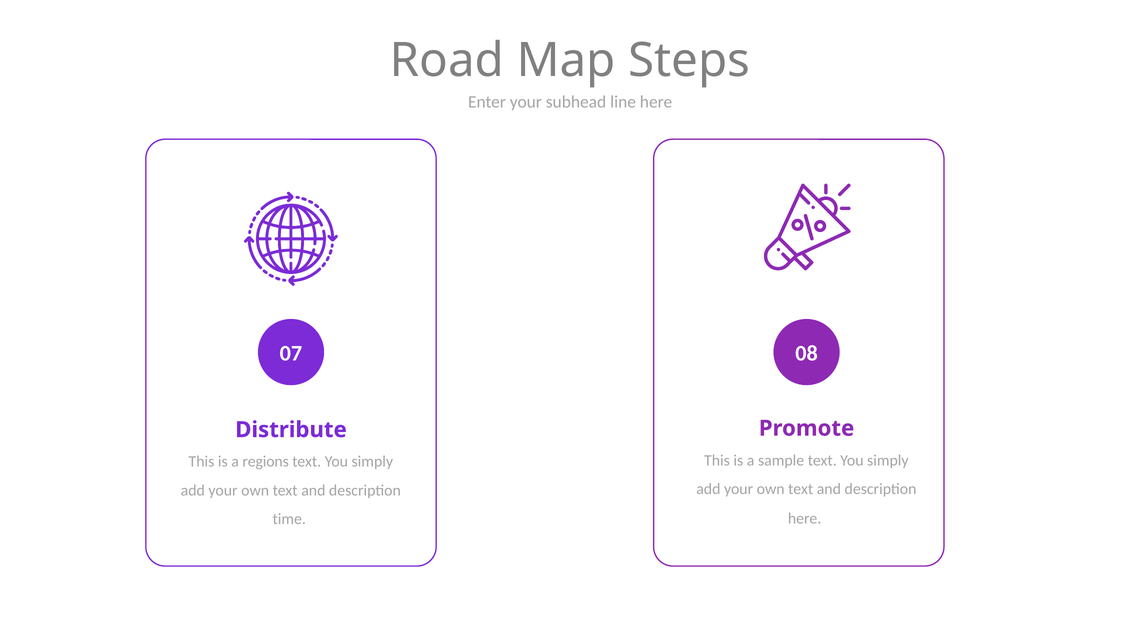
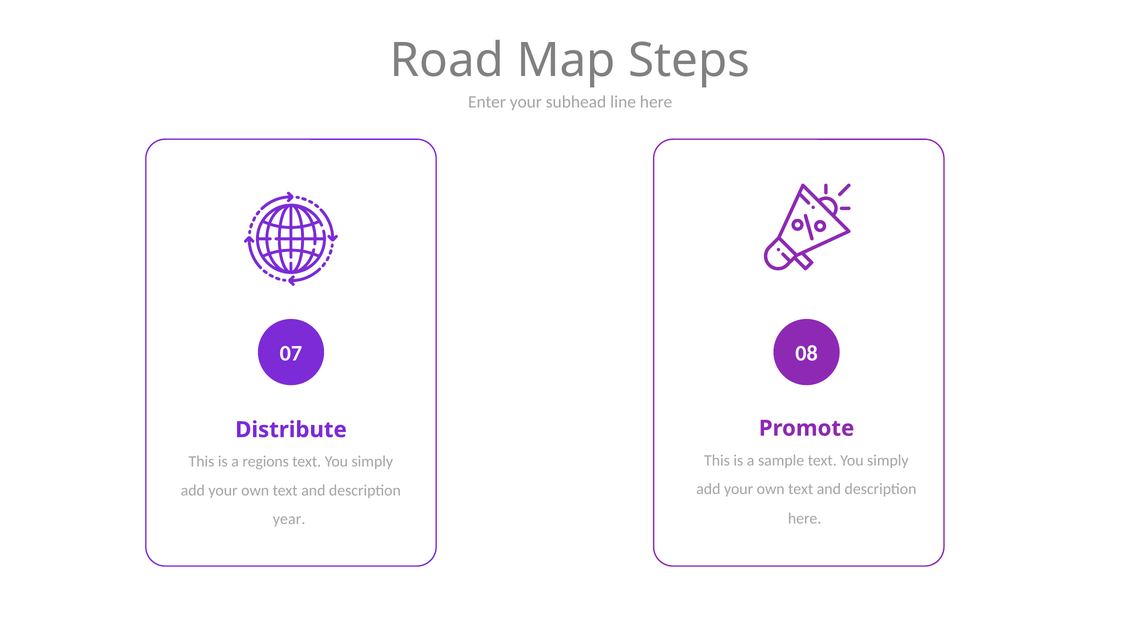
time: time -> year
